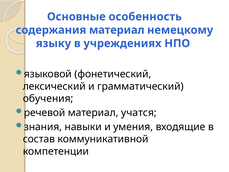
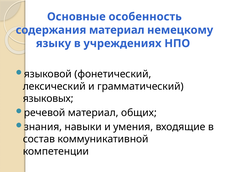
обучения: обучения -> языковых
учатся: учатся -> общих
